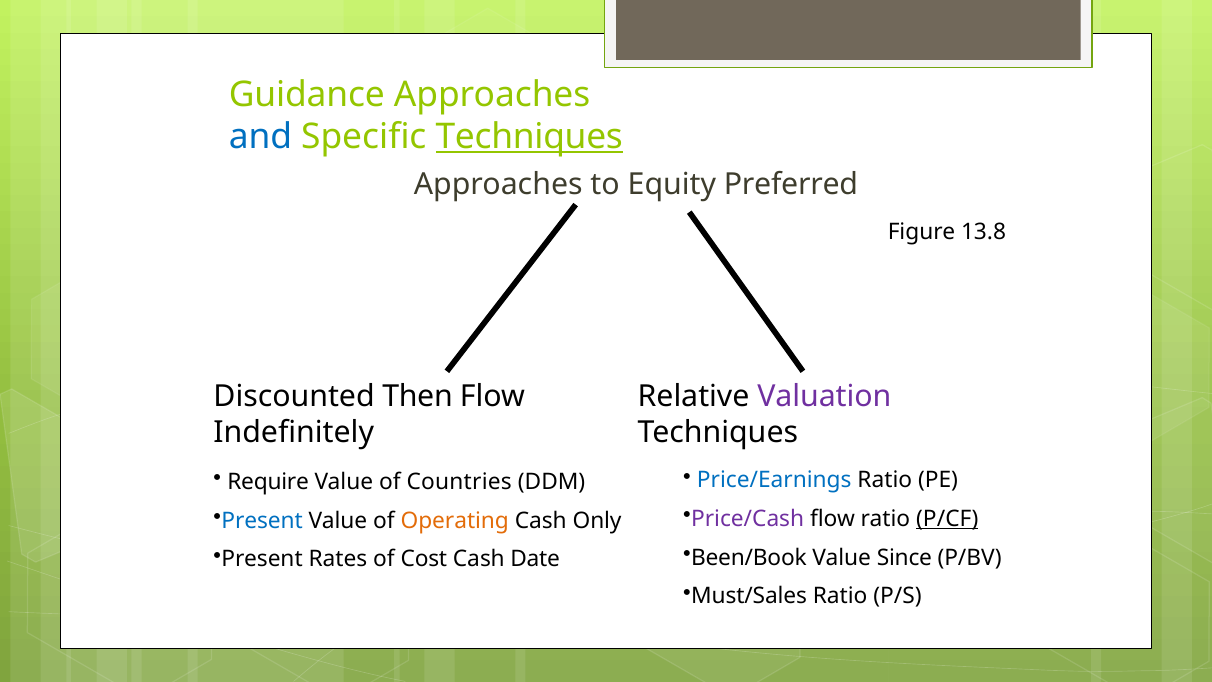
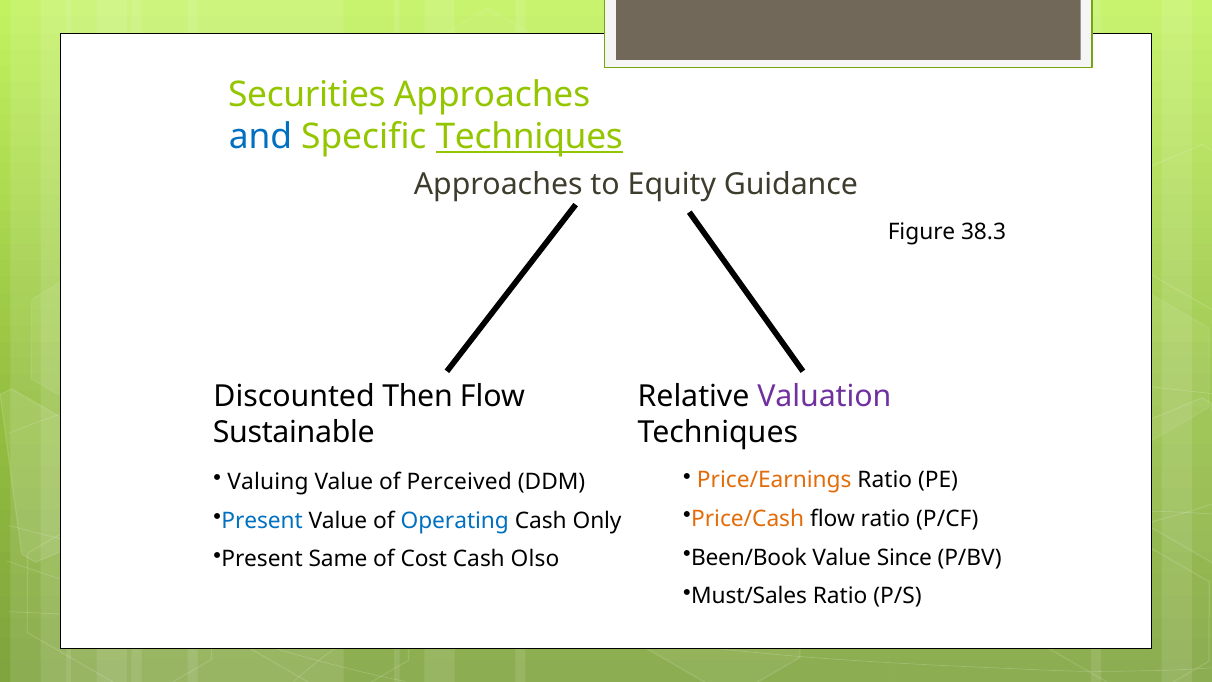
Guidance: Guidance -> Securities
Preferred: Preferred -> Guidance
13.8: 13.8 -> 38.3
Indefinitely: Indefinitely -> Sustainable
Price/Earnings colour: blue -> orange
Require: Require -> Valuing
Countries: Countries -> Perceived
Price/Cash colour: purple -> orange
P/CF underline: present -> none
Operating colour: orange -> blue
Rates: Rates -> Same
Date: Date -> Olso
